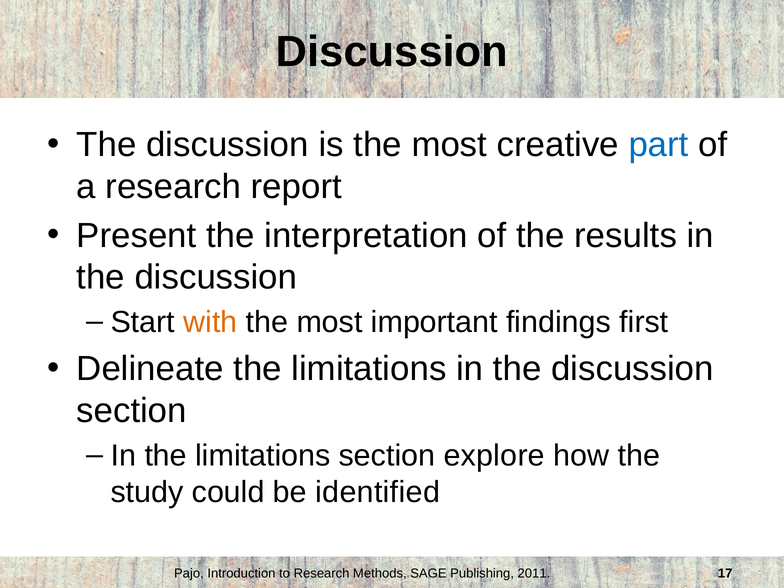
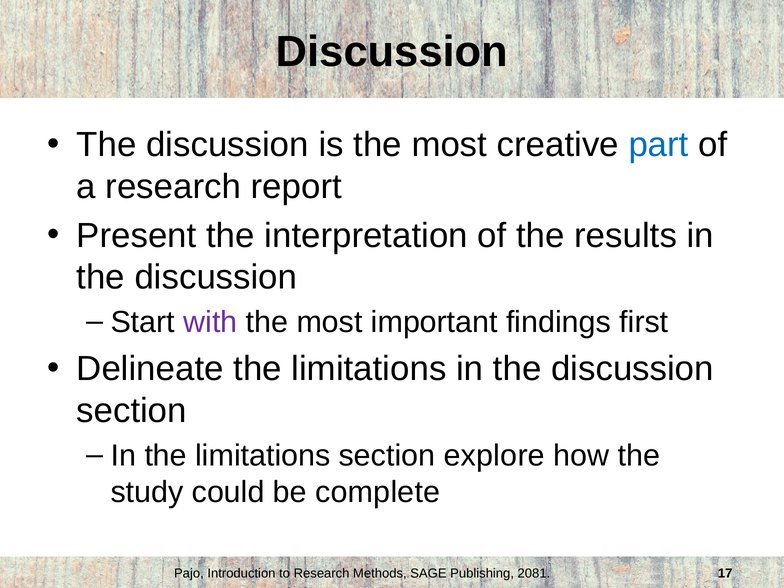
with colour: orange -> purple
identified: identified -> complete
2011: 2011 -> 2081
